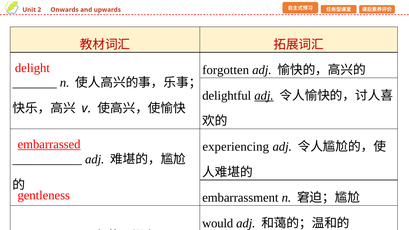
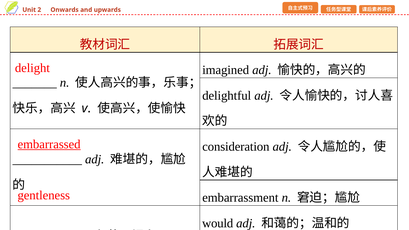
forgotten: forgotten -> imagined
adj at (264, 96) underline: present -> none
experiencing: experiencing -> consideration
